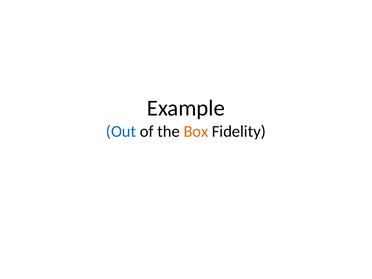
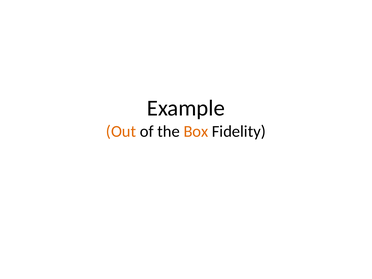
Out colour: blue -> orange
